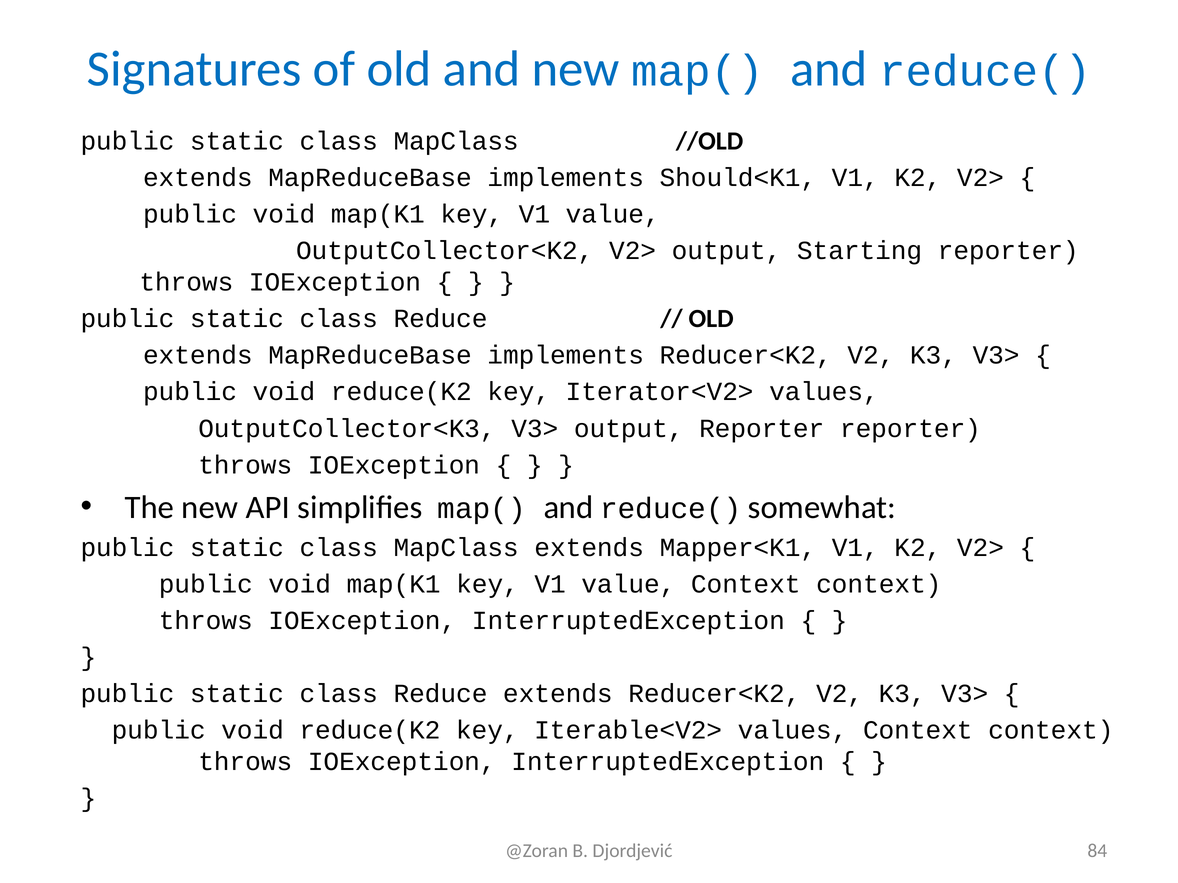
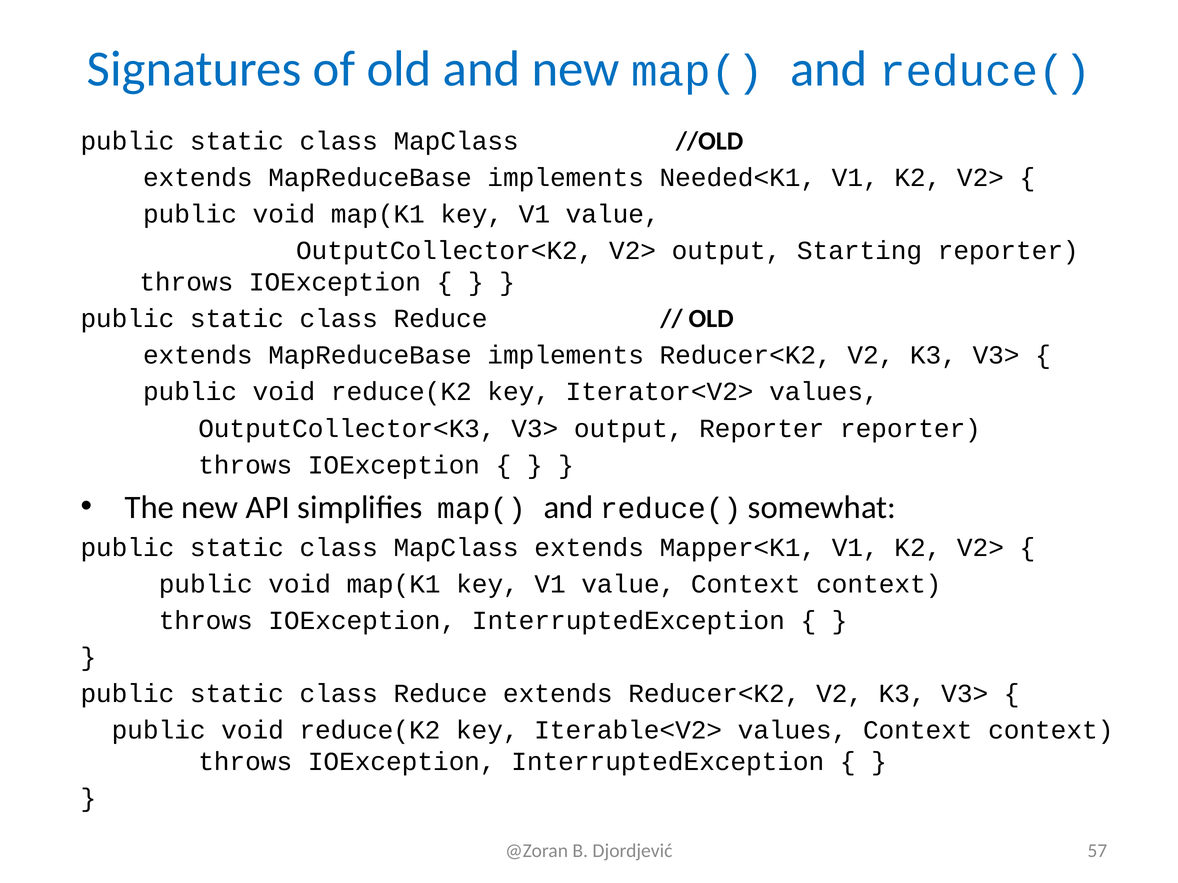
Should<K1: Should<K1 -> Needed<K1
84: 84 -> 57
